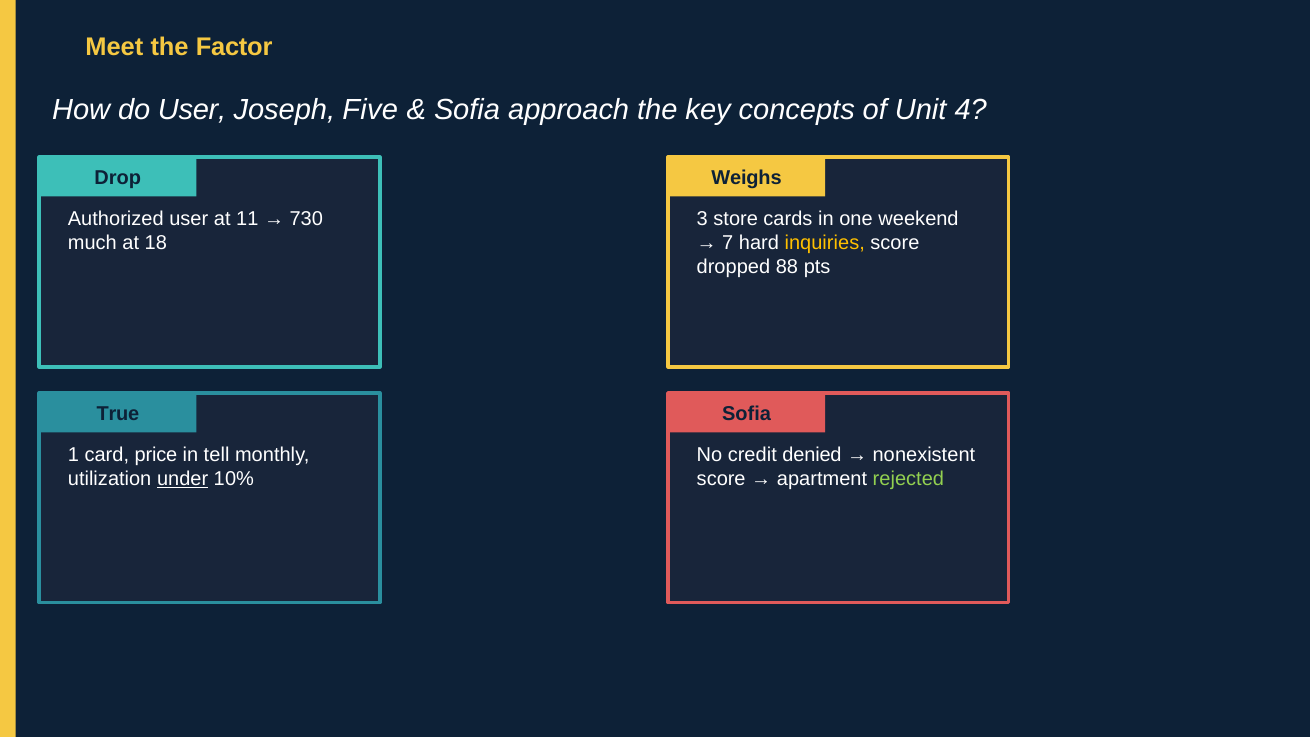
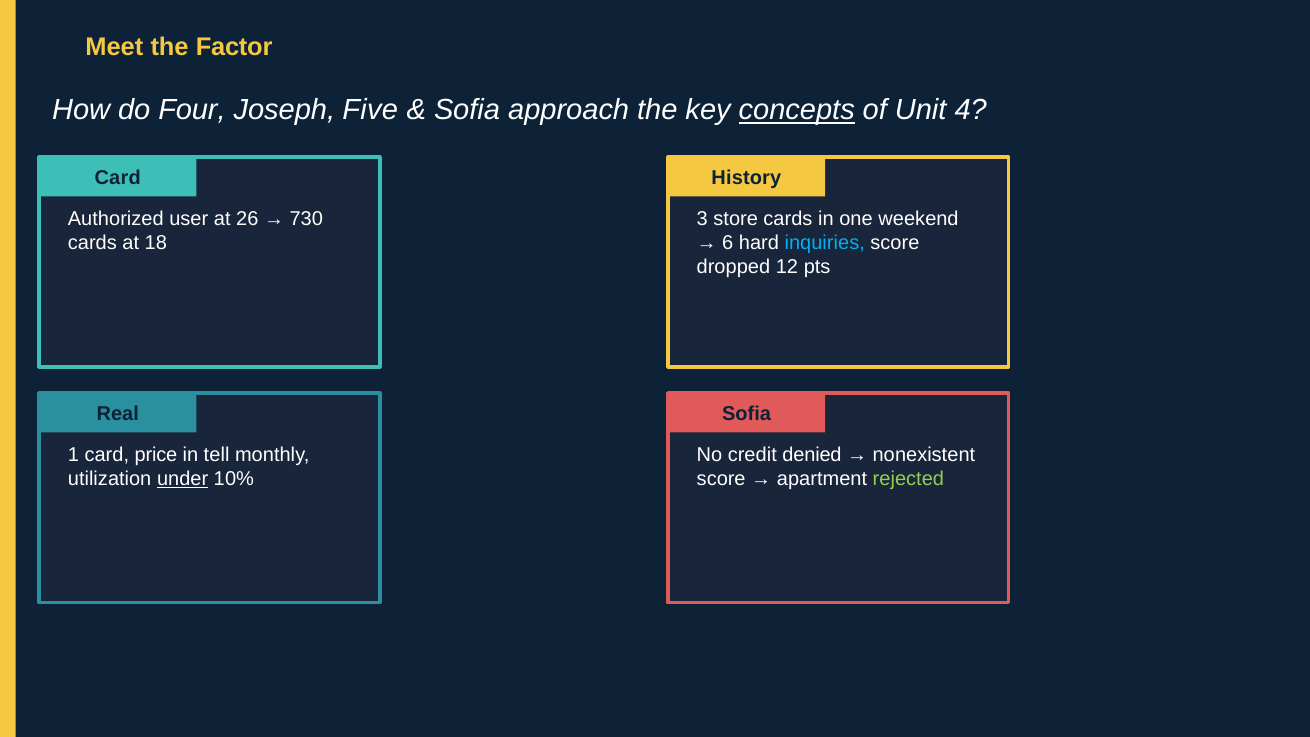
do User: User -> Four
concepts underline: none -> present
Drop at (118, 178): Drop -> Card
Weighs: Weighs -> History
11: 11 -> 26
much at (92, 243): much -> cards
7: 7 -> 6
inquiries colour: yellow -> light blue
88: 88 -> 12
True: True -> Real
